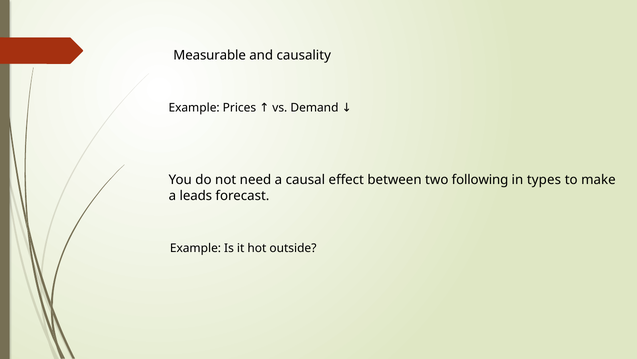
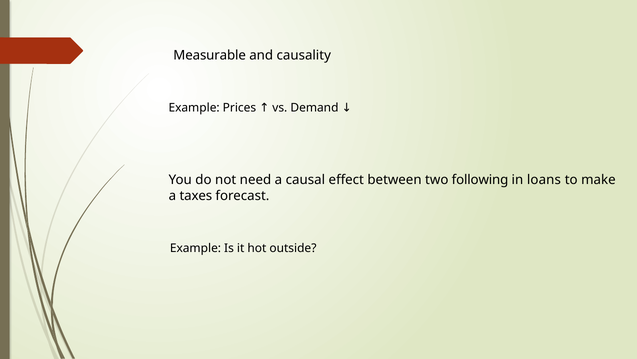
types: types -> loans
leads: leads -> taxes
